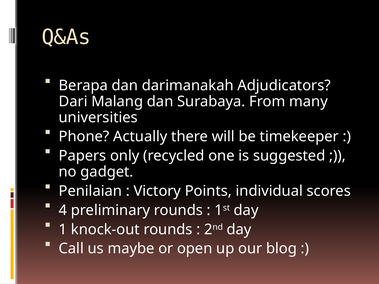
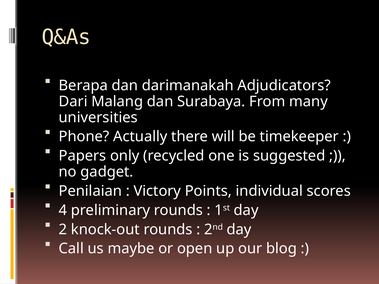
1: 1 -> 2
